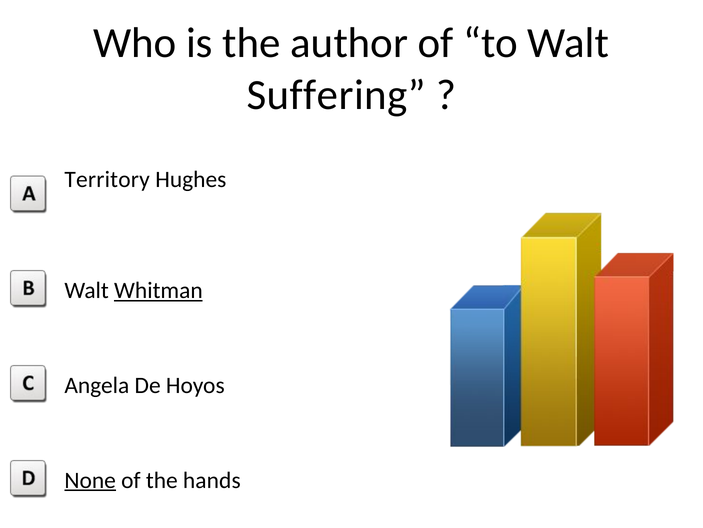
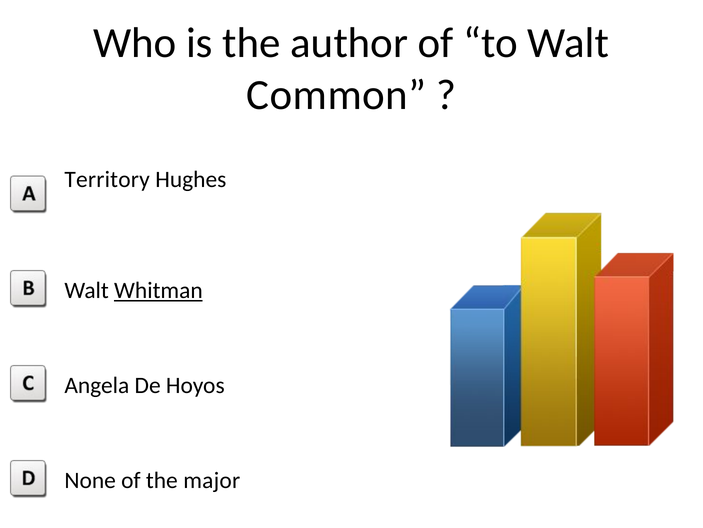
Suffering: Suffering -> Common
None underline: present -> none
hands: hands -> major
